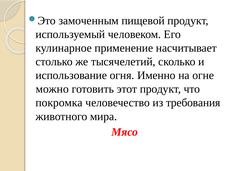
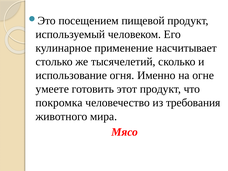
замоченным: замоченным -> посещением
можно: можно -> умеете
